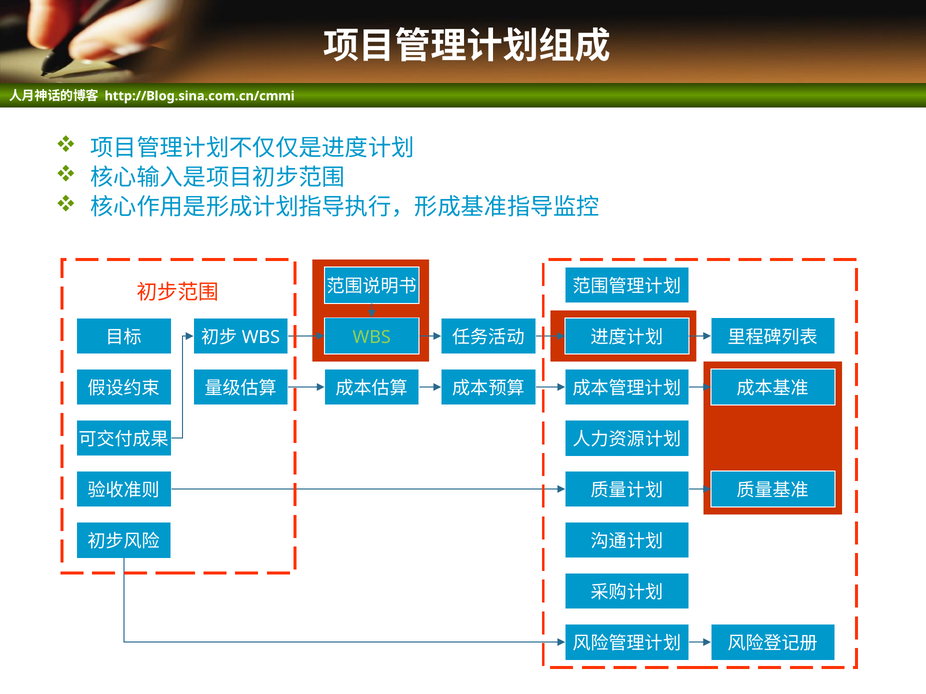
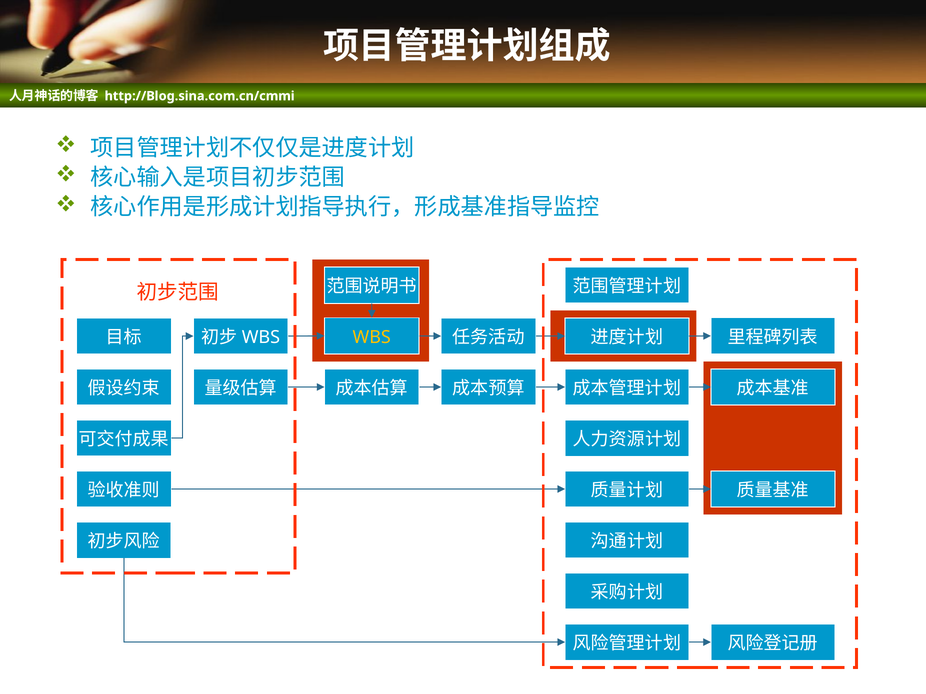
WBS colour: light green -> yellow
